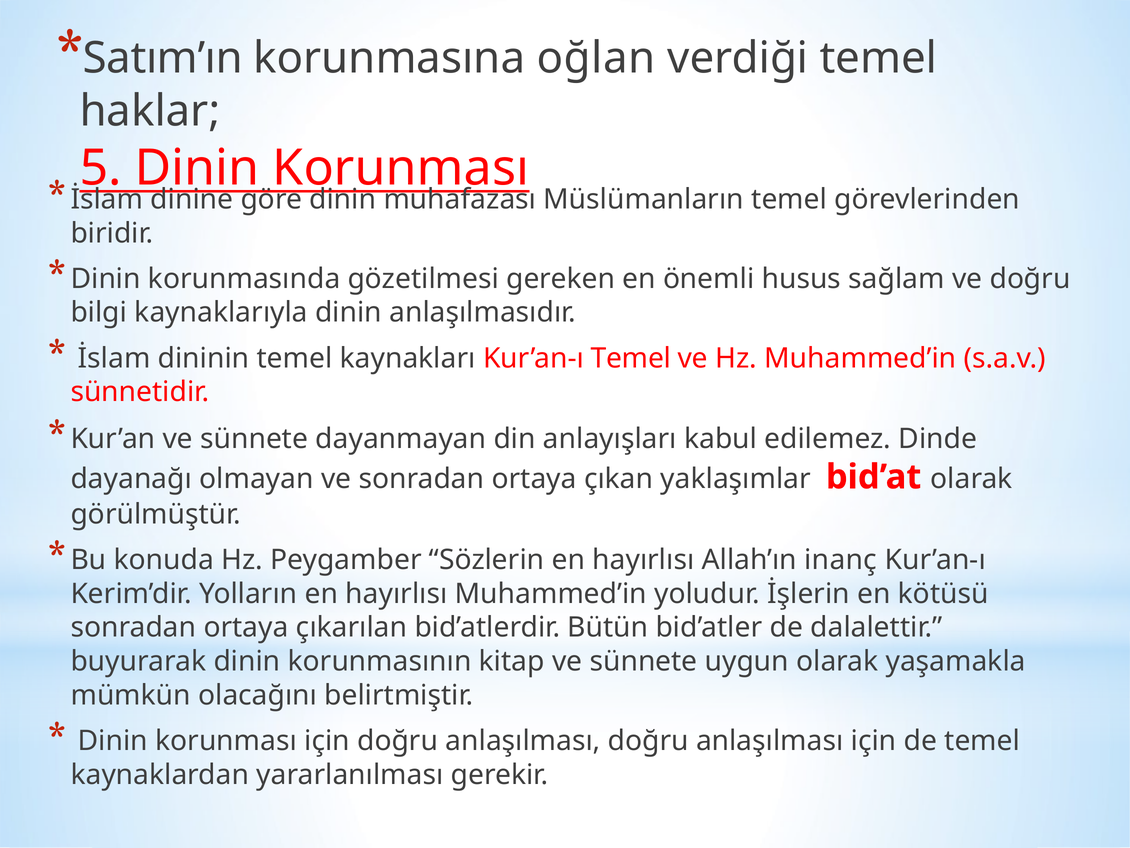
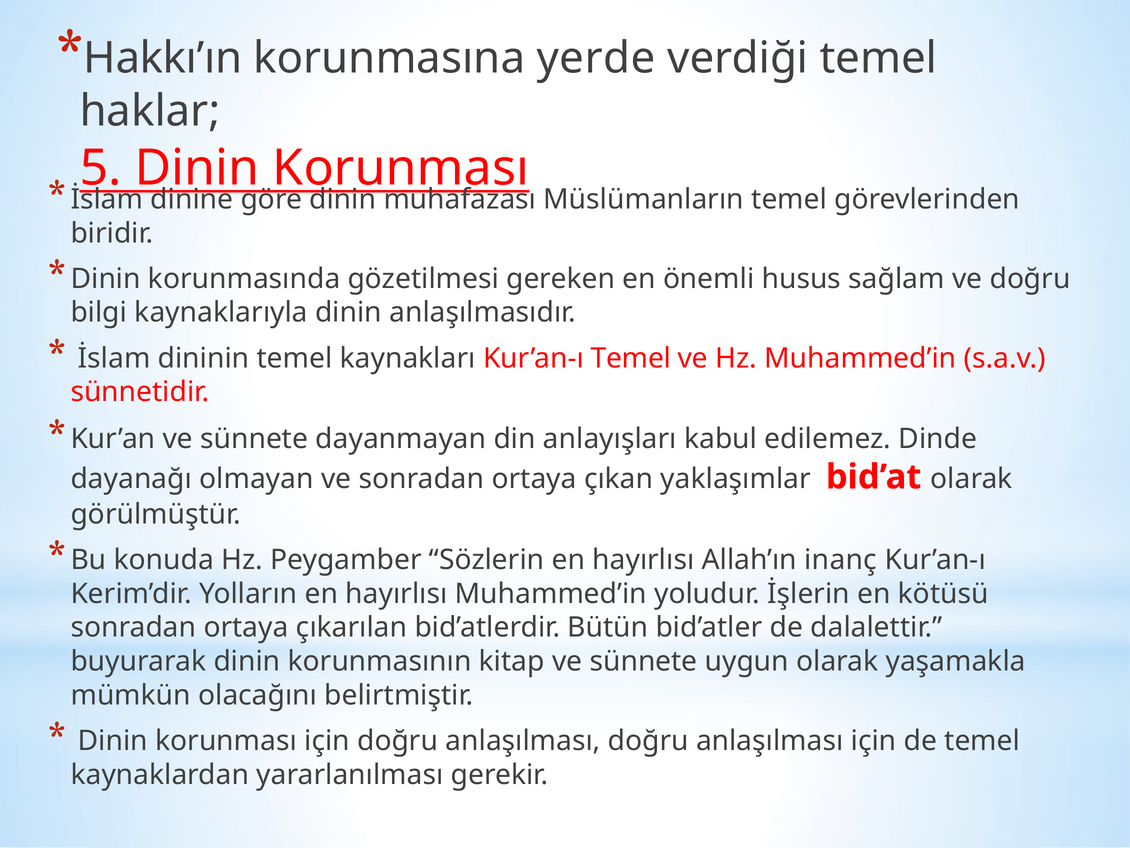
Satım’ın: Satım’ın -> Hakkı’ın
oğlan: oğlan -> yerde
